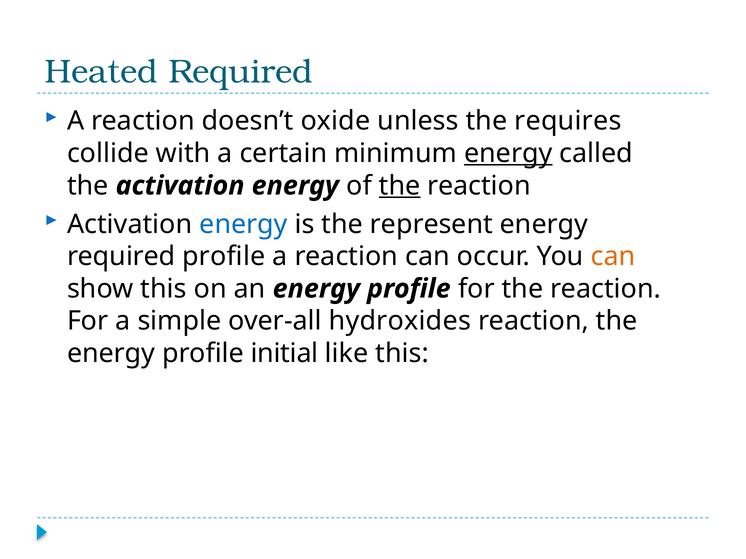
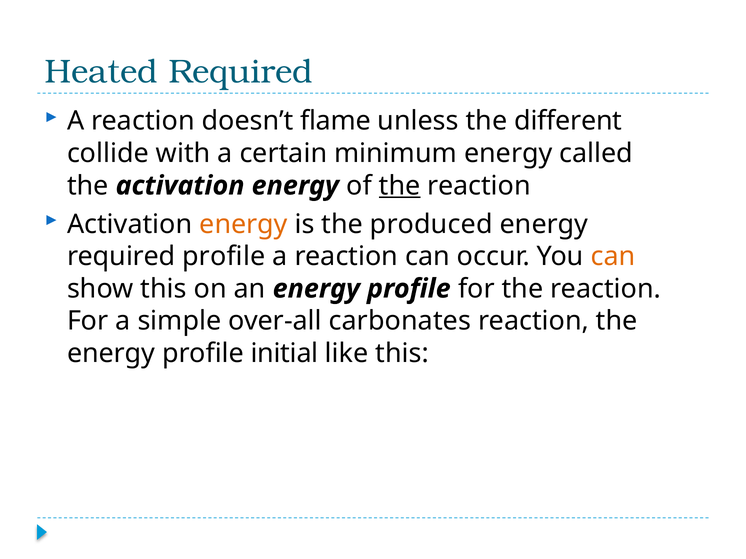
oxide: oxide -> flame
requires: requires -> different
energy at (508, 153) underline: present -> none
energy at (243, 224) colour: blue -> orange
represent: represent -> produced
hydroxides: hydroxides -> carbonates
